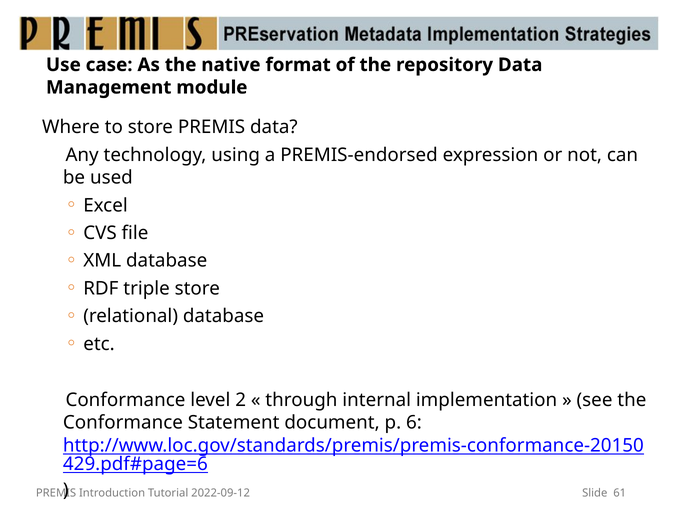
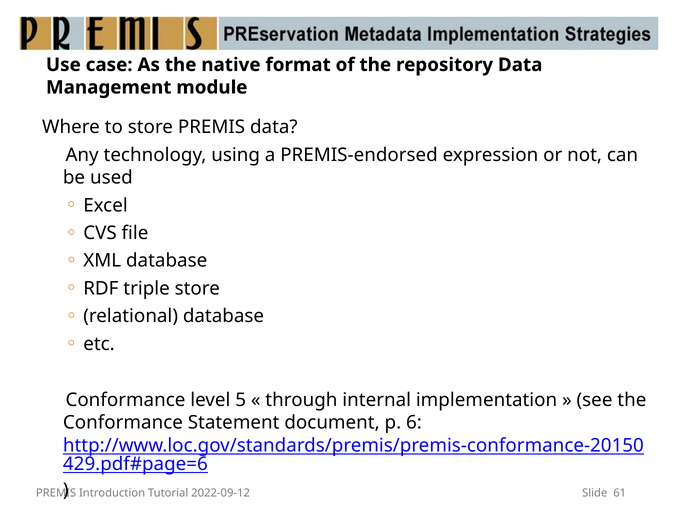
2: 2 -> 5
